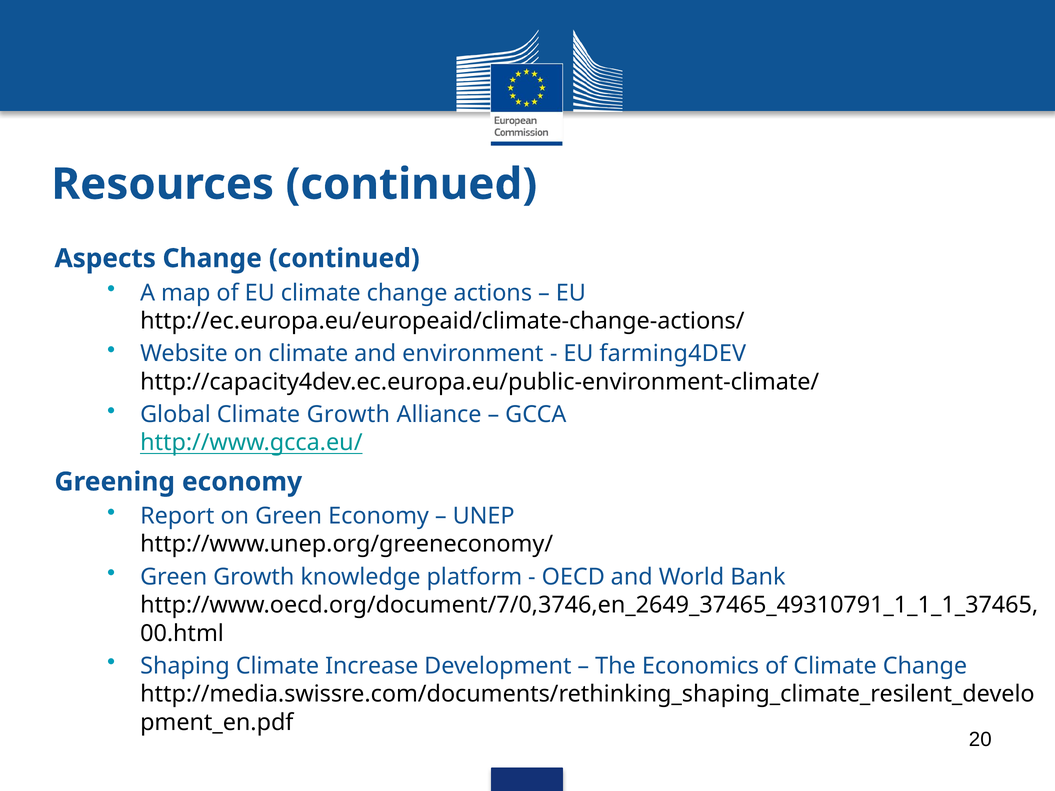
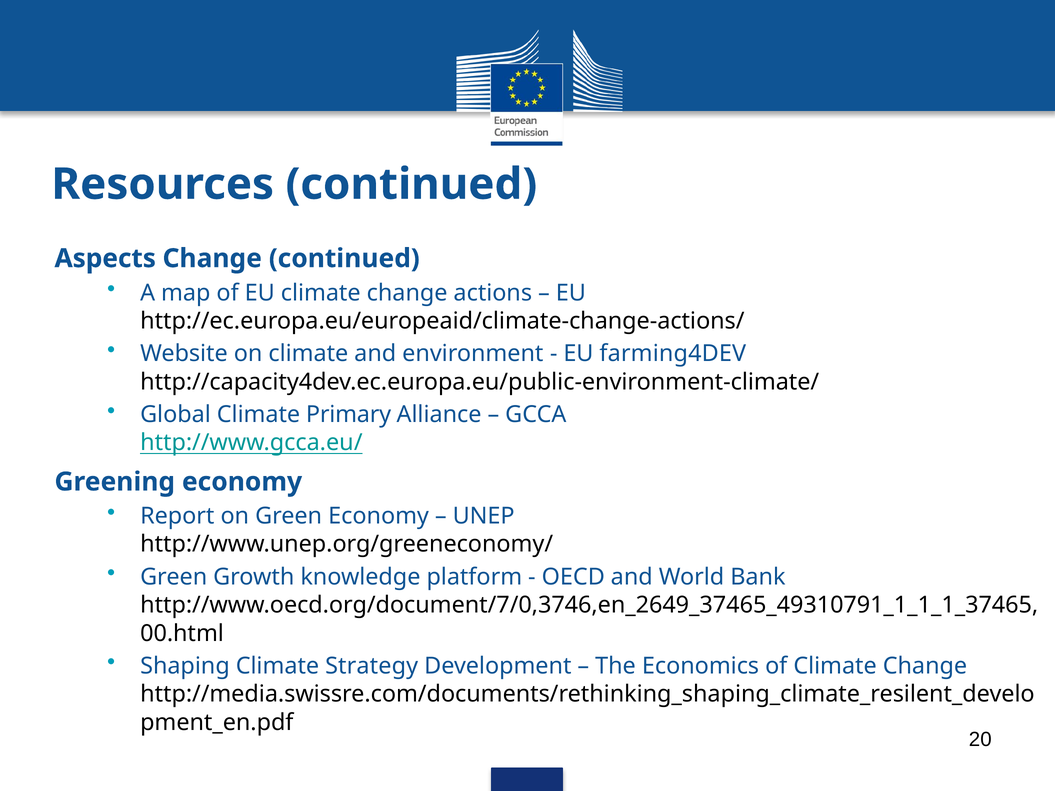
Climate Growth: Growth -> Primary
Increase: Increase -> Strategy
